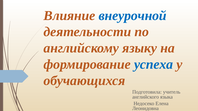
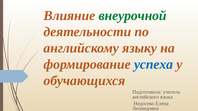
внеурочной colour: blue -> green
